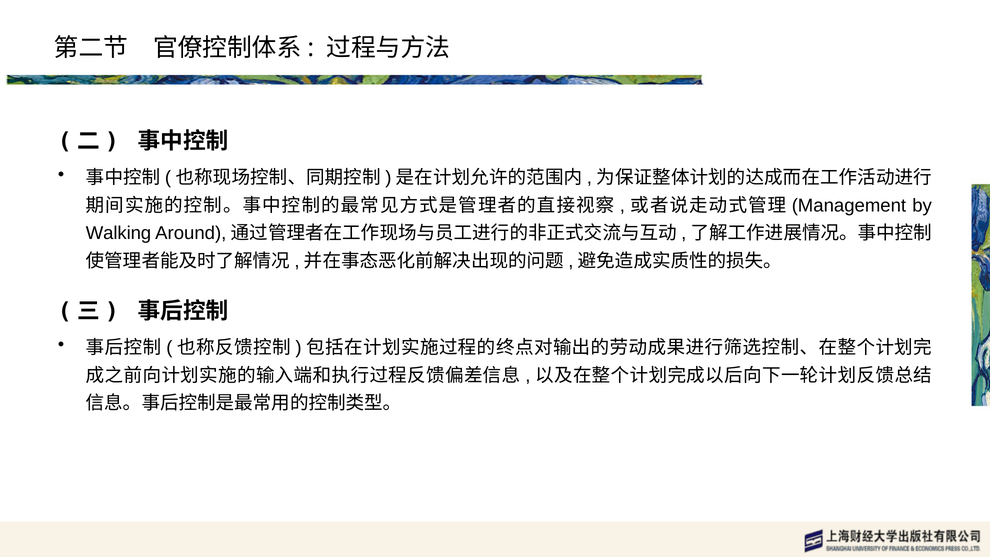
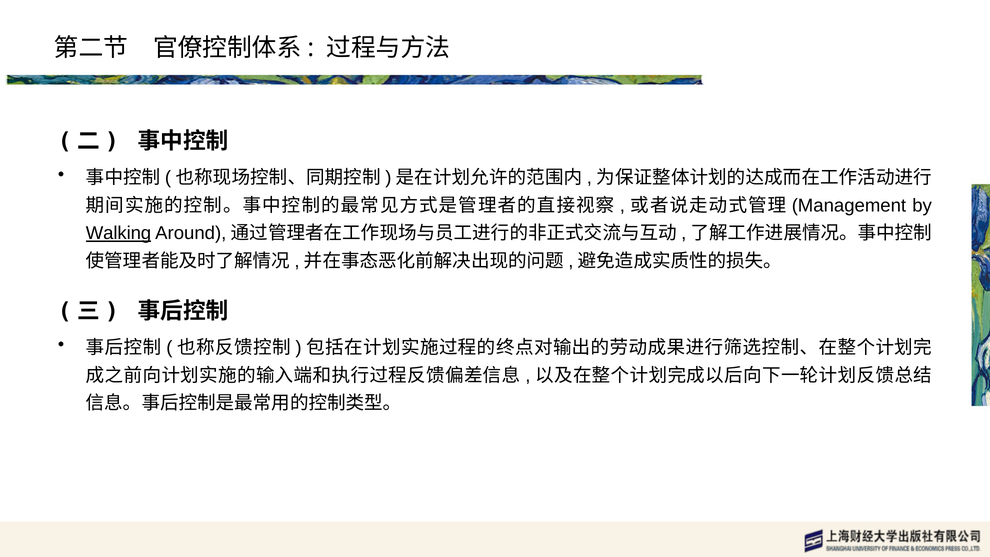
Walking underline: none -> present
